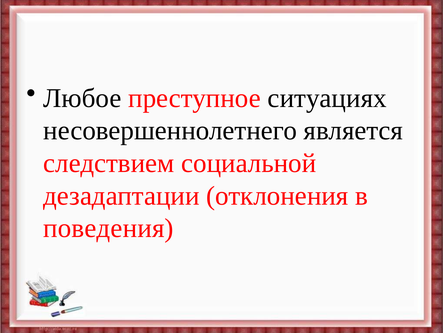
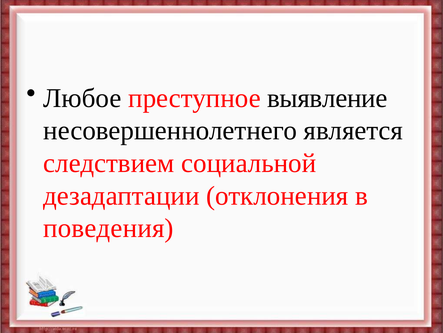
ситуациях: ситуациях -> выявление
